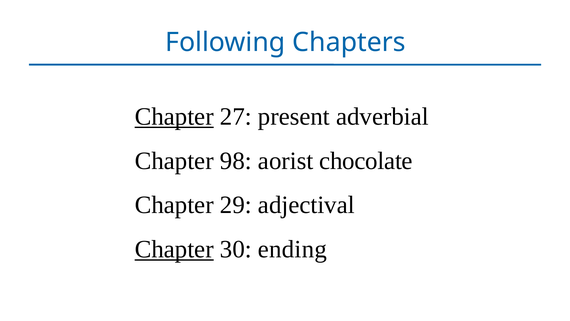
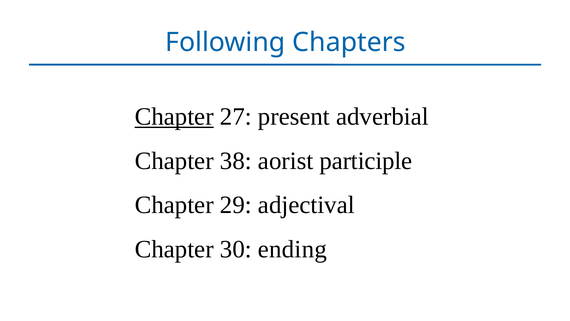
98: 98 -> 38
chocolate: chocolate -> participle
Chapter at (174, 249) underline: present -> none
